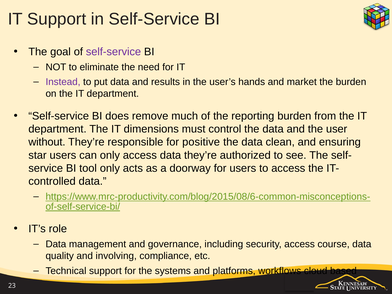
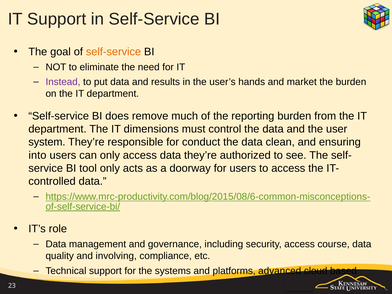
self-service at (113, 52) colour: purple -> orange
without: without -> system
positive: positive -> conduct
star: star -> into
workflows: workflows -> advanced
